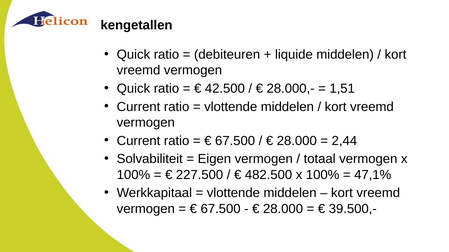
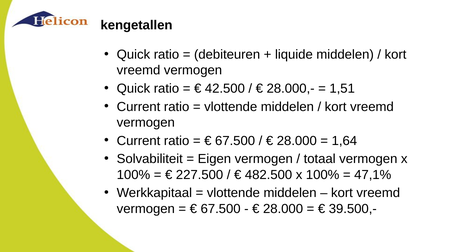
2,44: 2,44 -> 1,64
